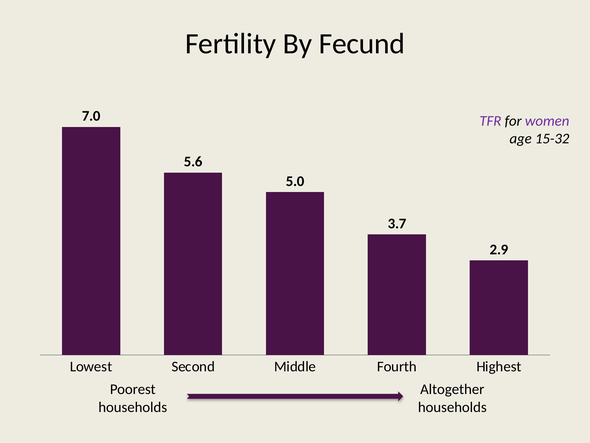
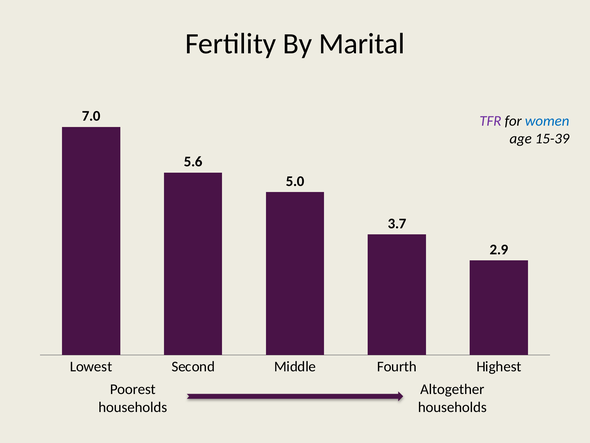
Fecund: Fecund -> Marital
women colour: purple -> blue
15-32: 15-32 -> 15-39
